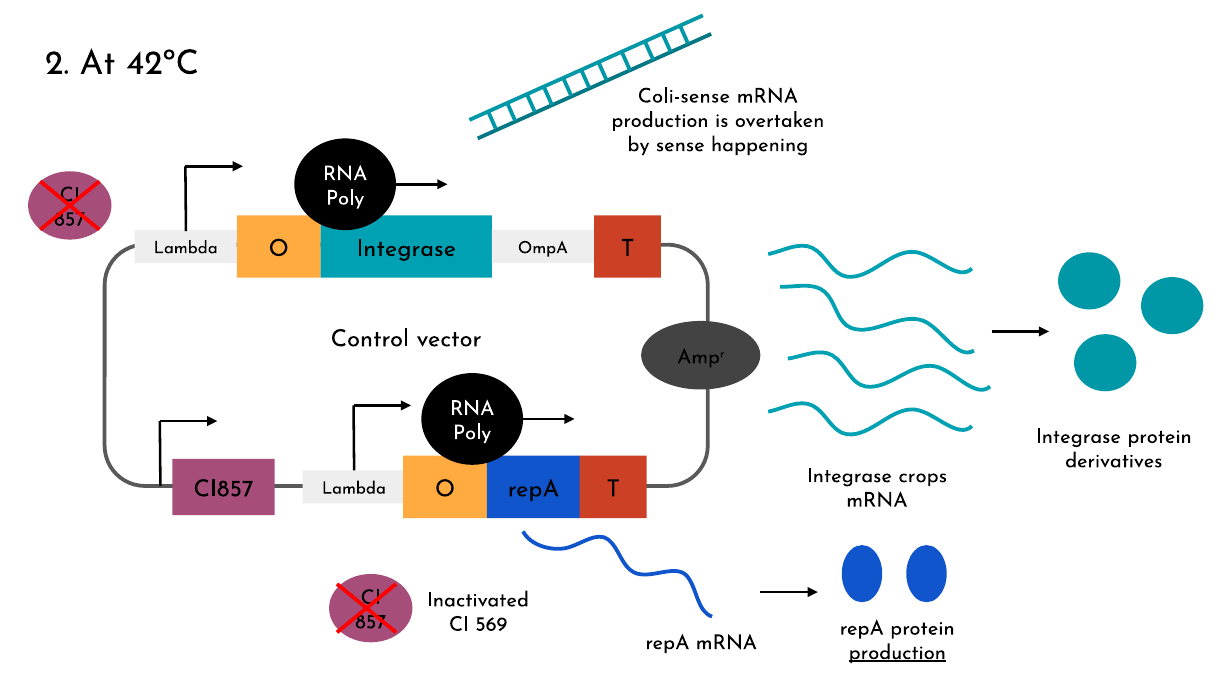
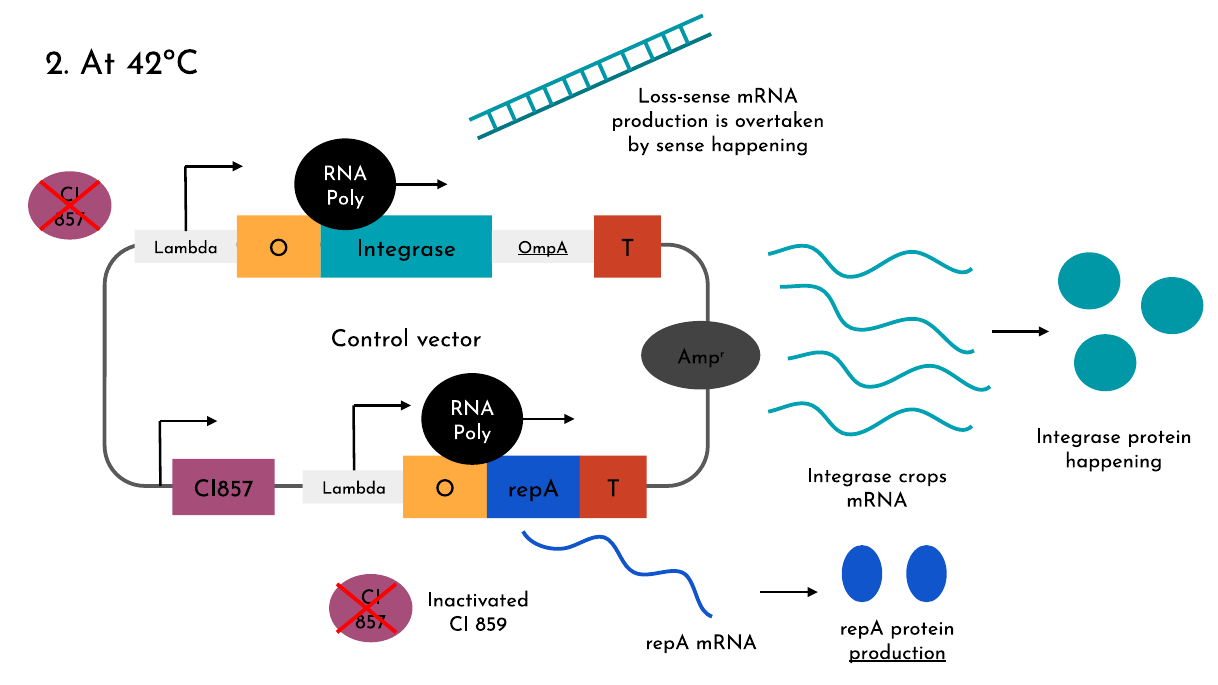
Coli-sense: Coli-sense -> Loss-sense
OmpA underline: none -> present
derivatives at (1114, 461): derivatives -> happening
569: 569 -> 859
